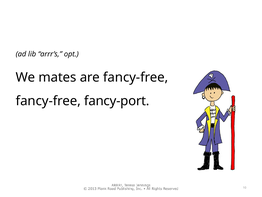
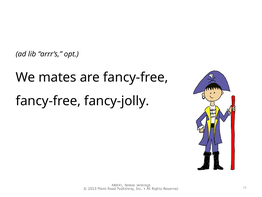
fancy-port: fancy-port -> fancy-jolly
